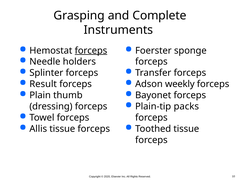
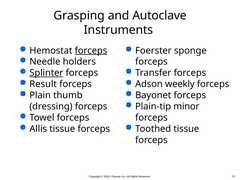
Complete: Complete -> Autoclave
Splinter underline: none -> present
packs: packs -> minor
